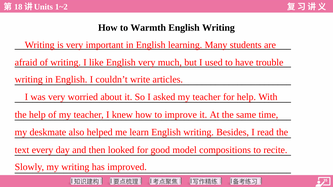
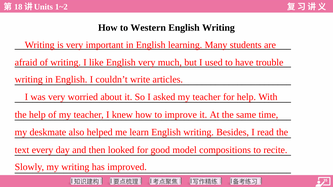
Warmth: Warmth -> Western
